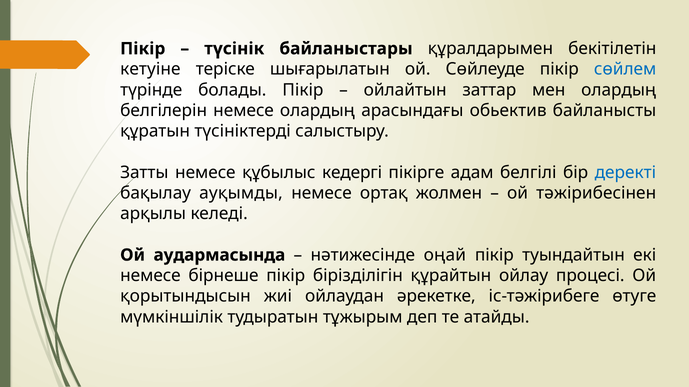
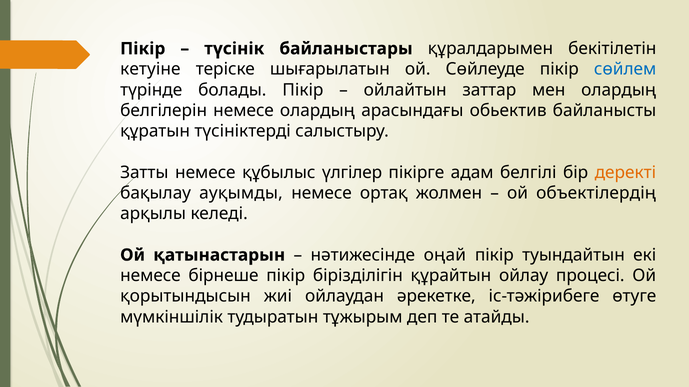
кедергі: кедергі -> үлгілер
деректі colour: blue -> orange
тәжірибесінен: тәжірибесінен -> объектілердің
аудармасында: аудармасында -> қатынастарын
